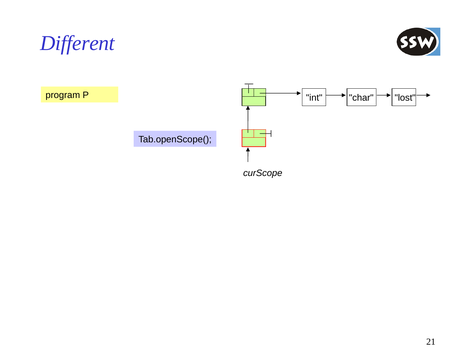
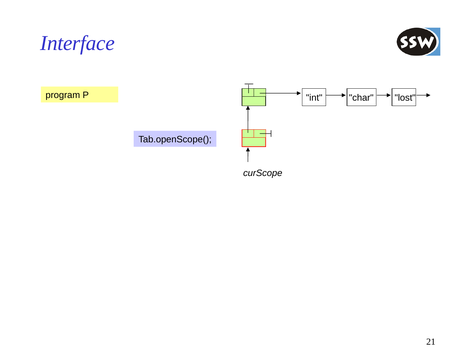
Different: Different -> Interface
